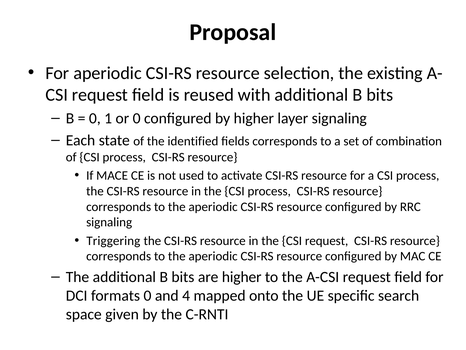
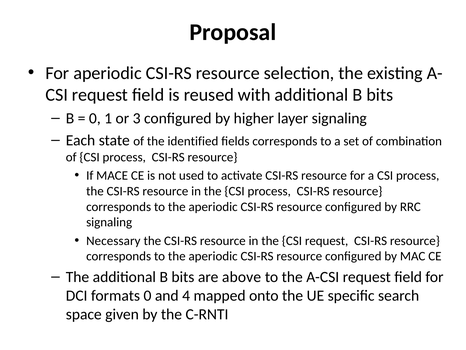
or 0: 0 -> 3
Triggering: Triggering -> Necessary
are higher: higher -> above
